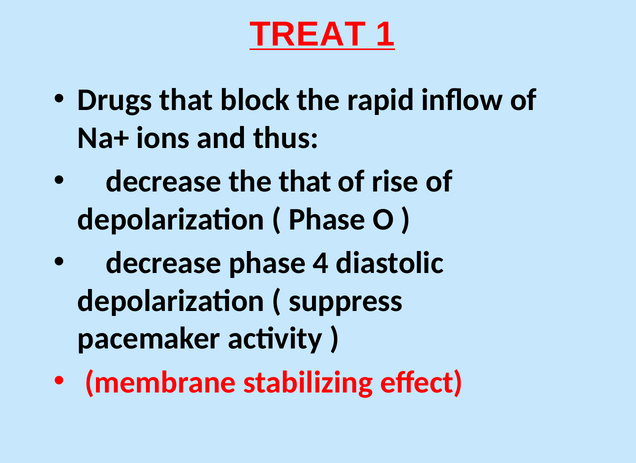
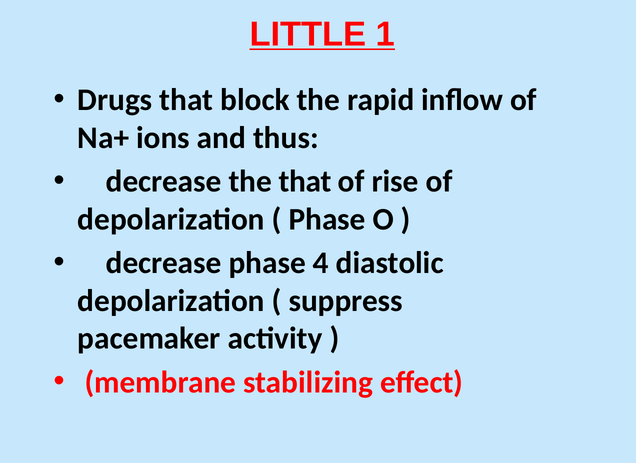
TREAT: TREAT -> LITTLE
